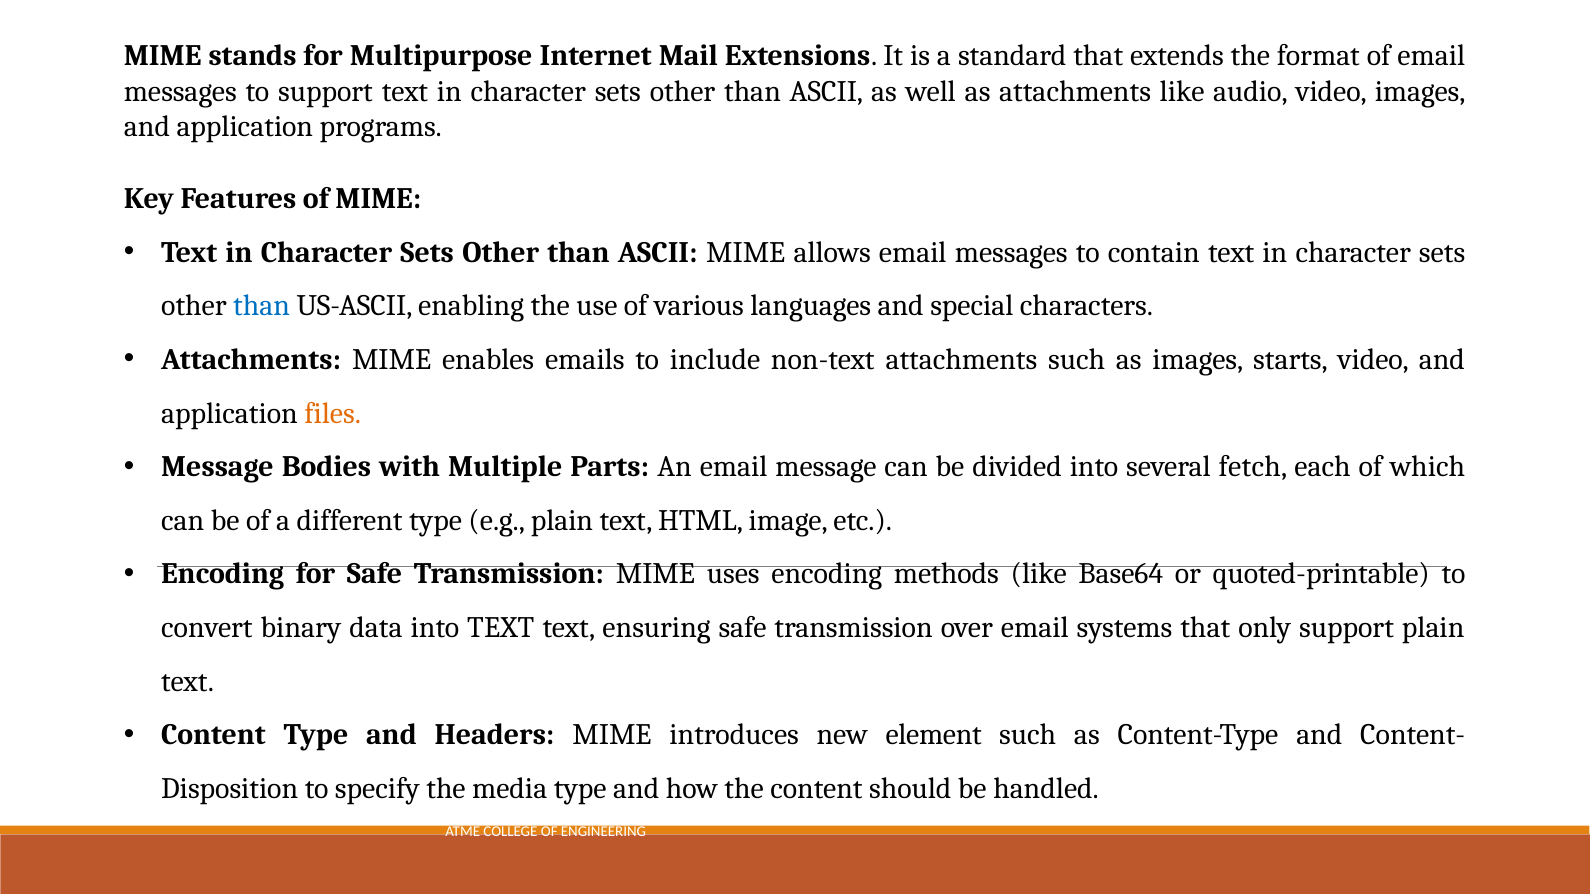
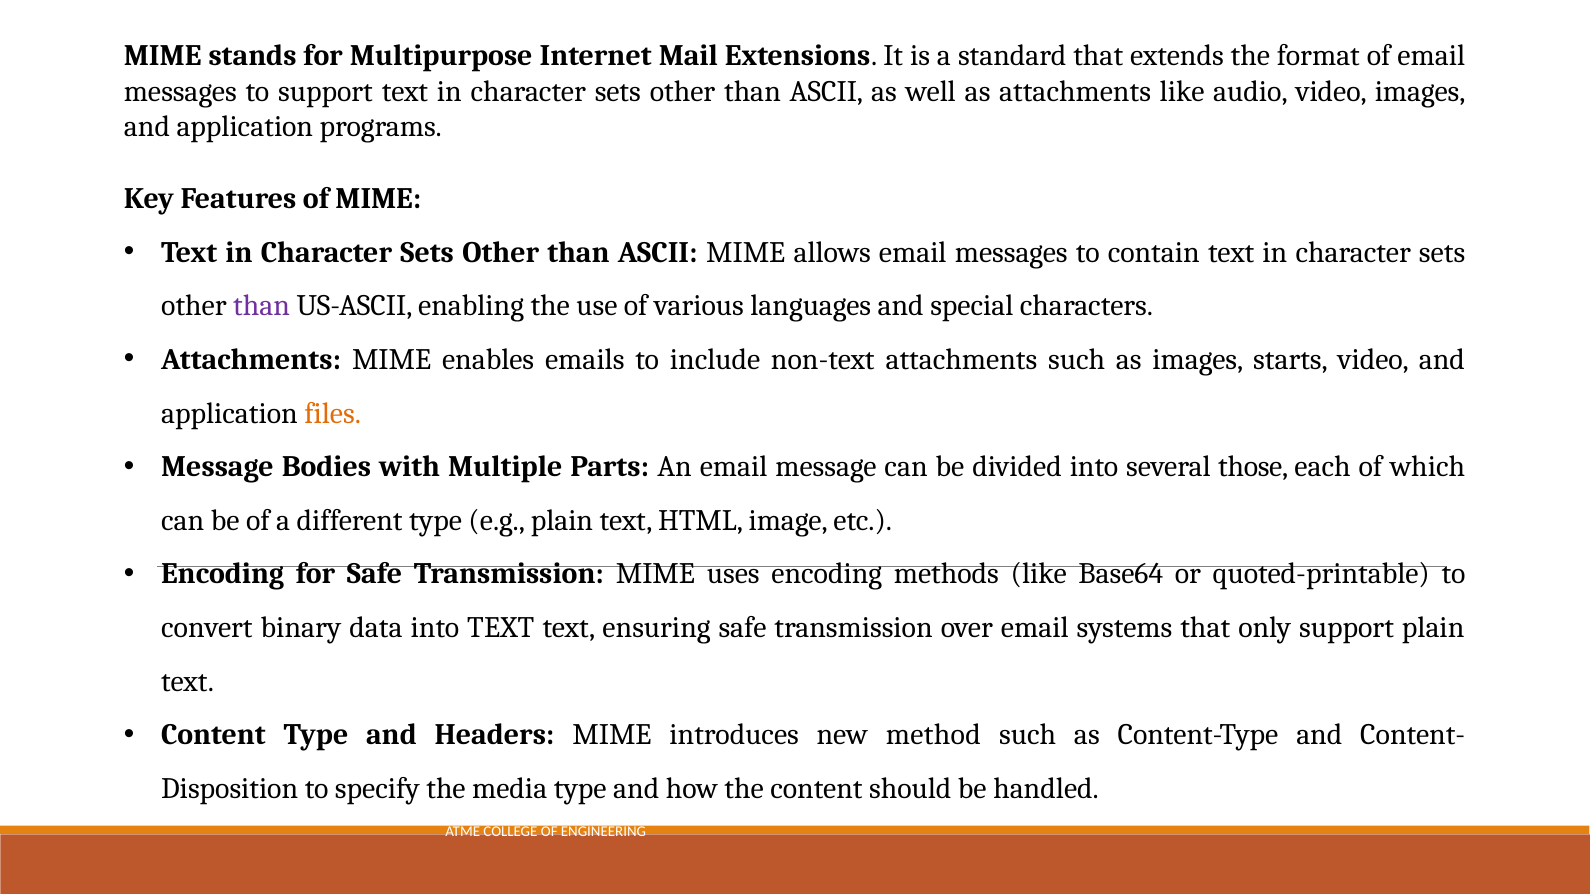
than at (262, 306) colour: blue -> purple
fetch: fetch -> those
element: element -> method
